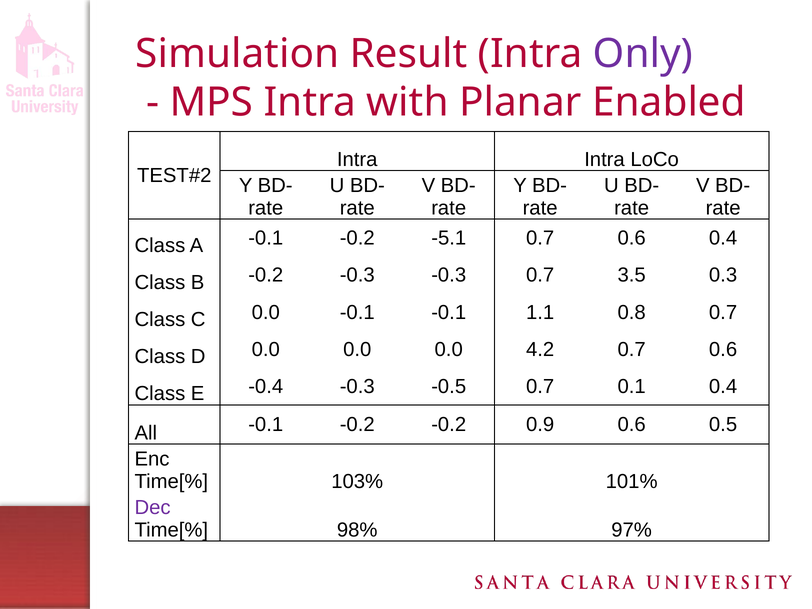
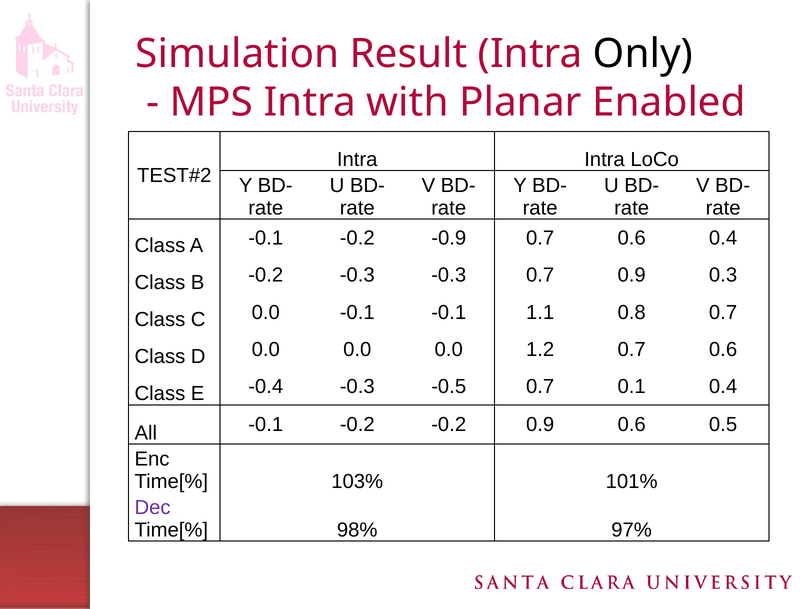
Only colour: purple -> black
-5.1: -5.1 -> -0.9
0.7 3.5: 3.5 -> 0.9
4.2: 4.2 -> 1.2
